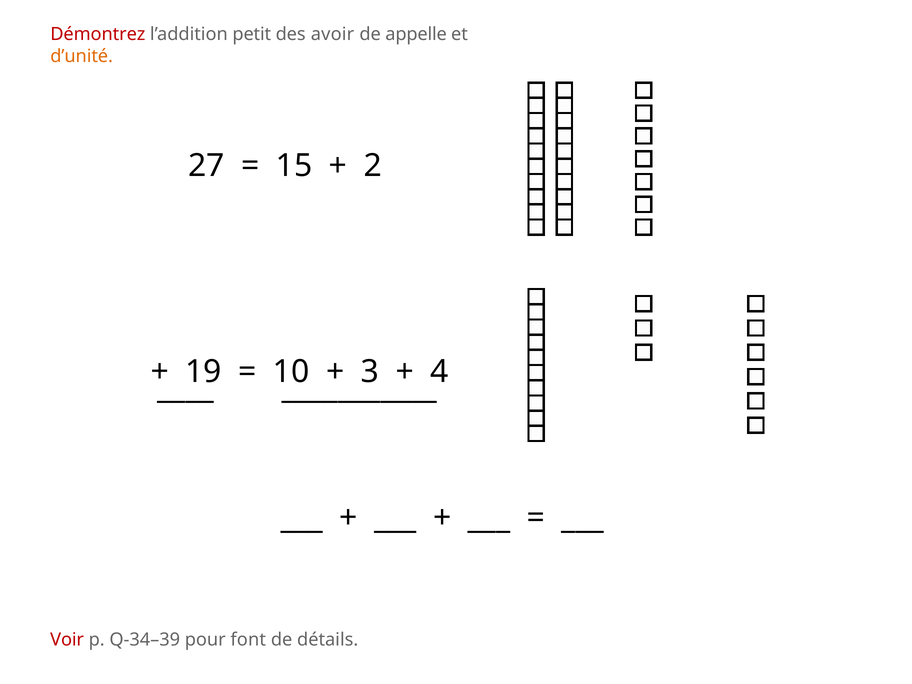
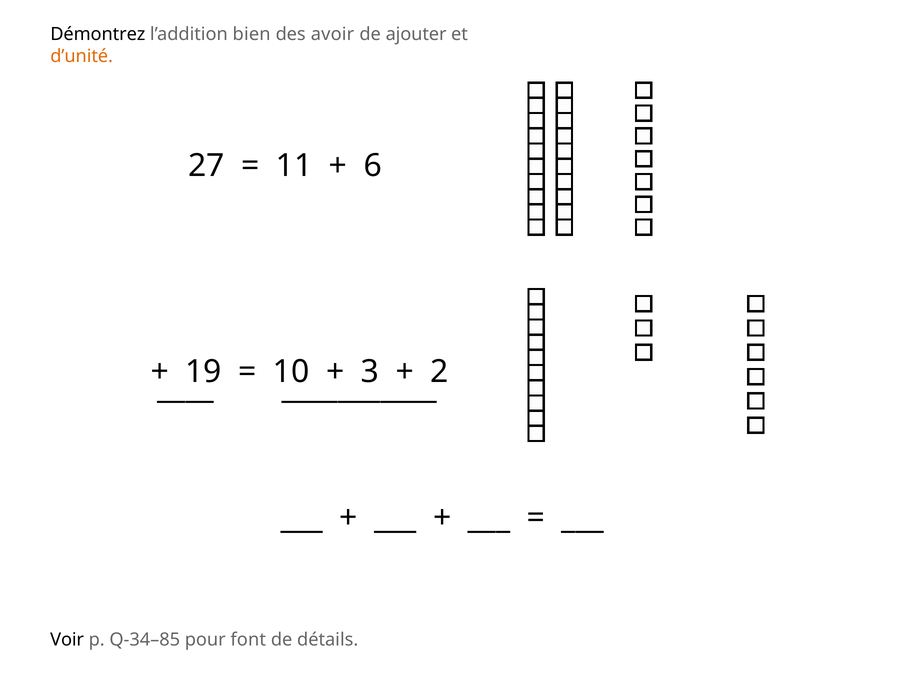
Démontrez colour: red -> black
petit: petit -> bien
appelle: appelle -> ajouter
15: 15 -> 11
2: 2 -> 6
4: 4 -> 2
Voir colour: red -> black
Q-34–39: Q-34–39 -> Q-34–85
